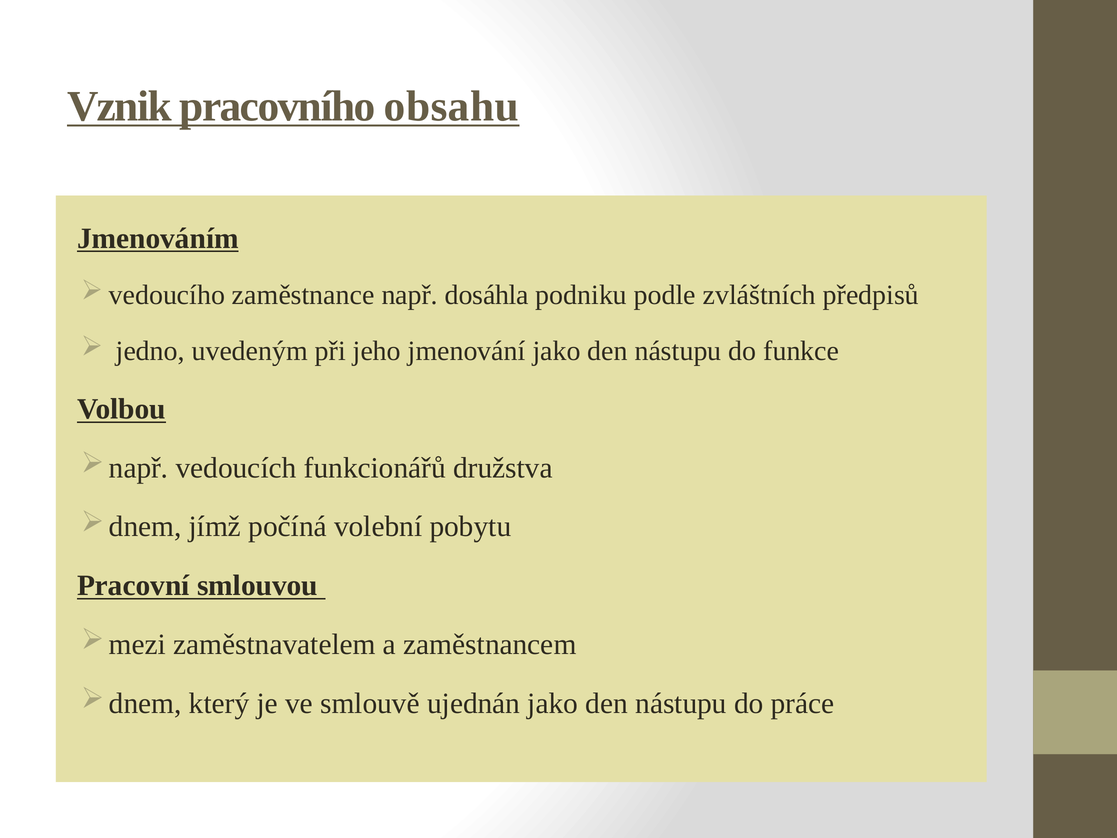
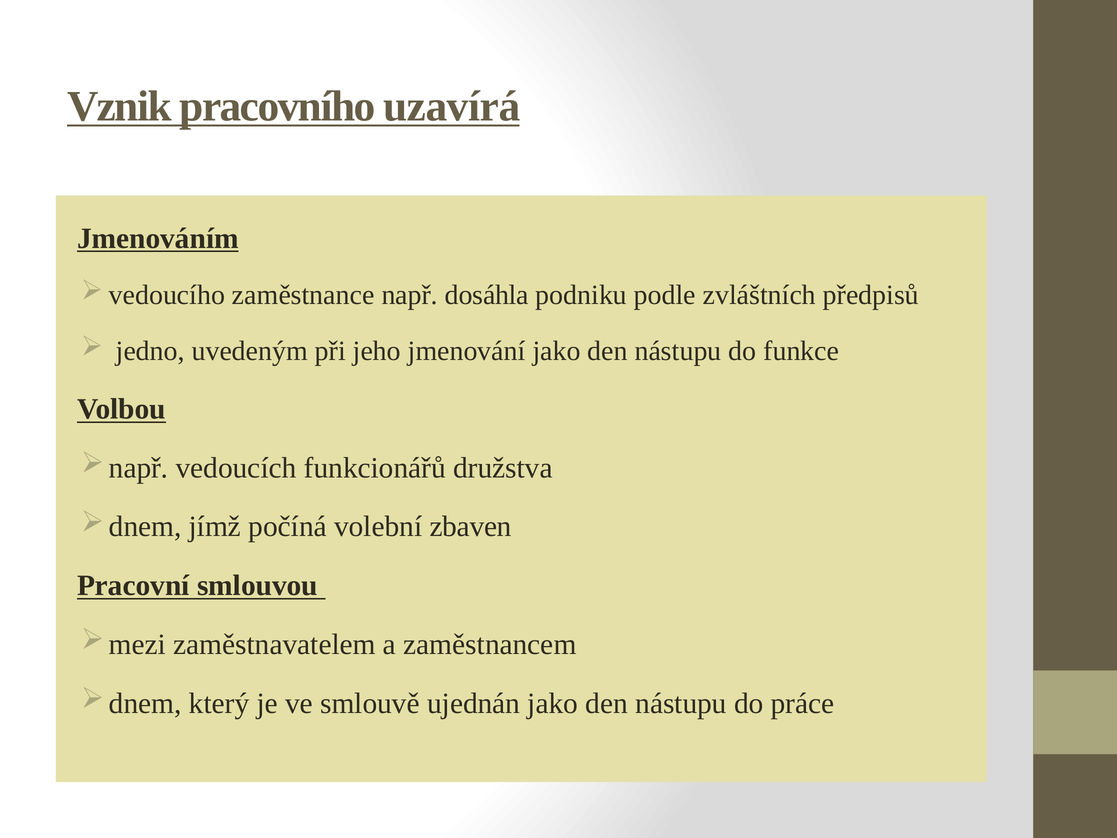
obsahu: obsahu -> uzavírá
pobytu: pobytu -> zbaven
